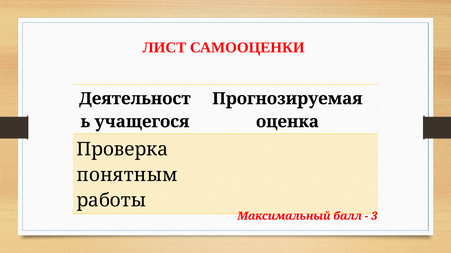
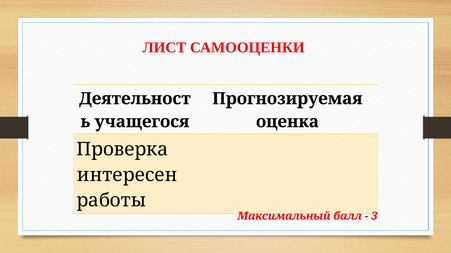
понятным: понятным -> интересен
